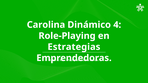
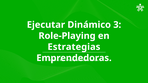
Carolina: Carolina -> Ejecutar
4: 4 -> 3
